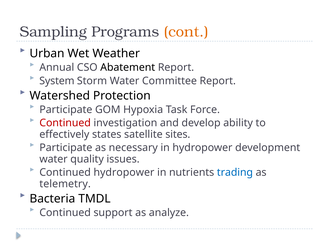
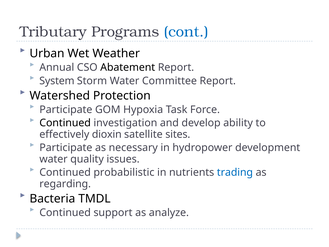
Sampling: Sampling -> Tributary
cont colour: orange -> blue
Continued at (65, 123) colour: red -> black
states: states -> dioxin
Continued hydropower: hydropower -> probabilistic
telemetry: telemetry -> regarding
